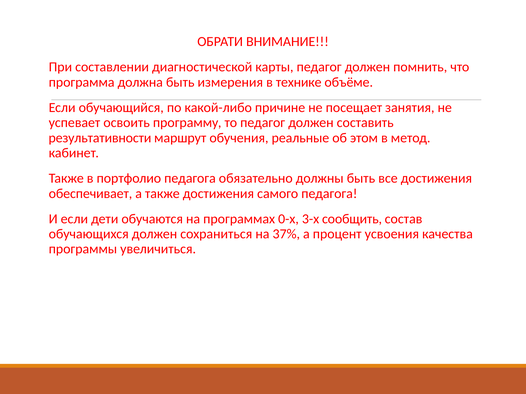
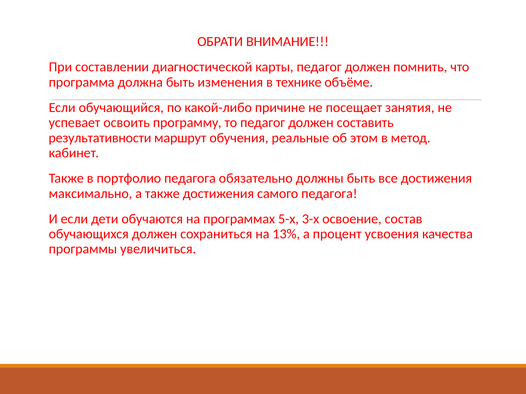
измерения: измерения -> изменения
обеспечивает: обеспечивает -> максимально
0-х: 0-х -> 5-х
сообщить: сообщить -> освоение
37%: 37% -> 13%
